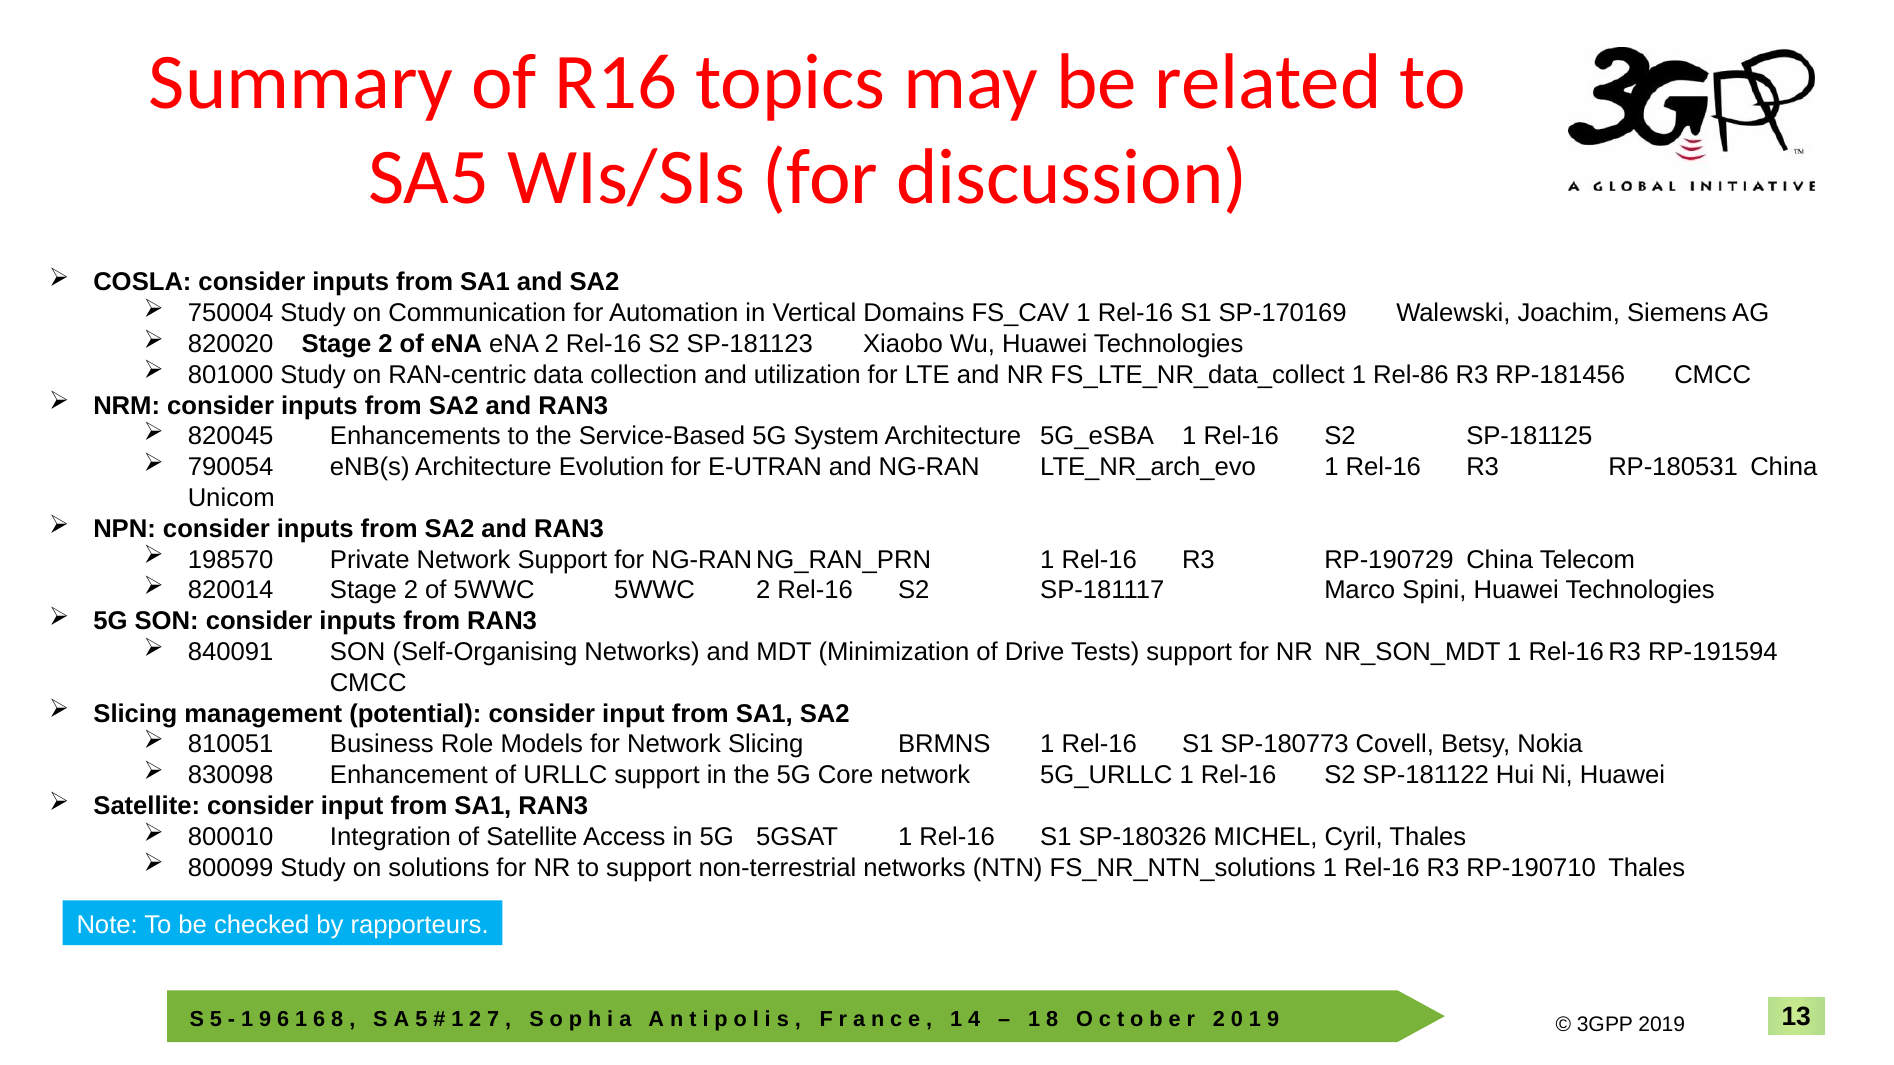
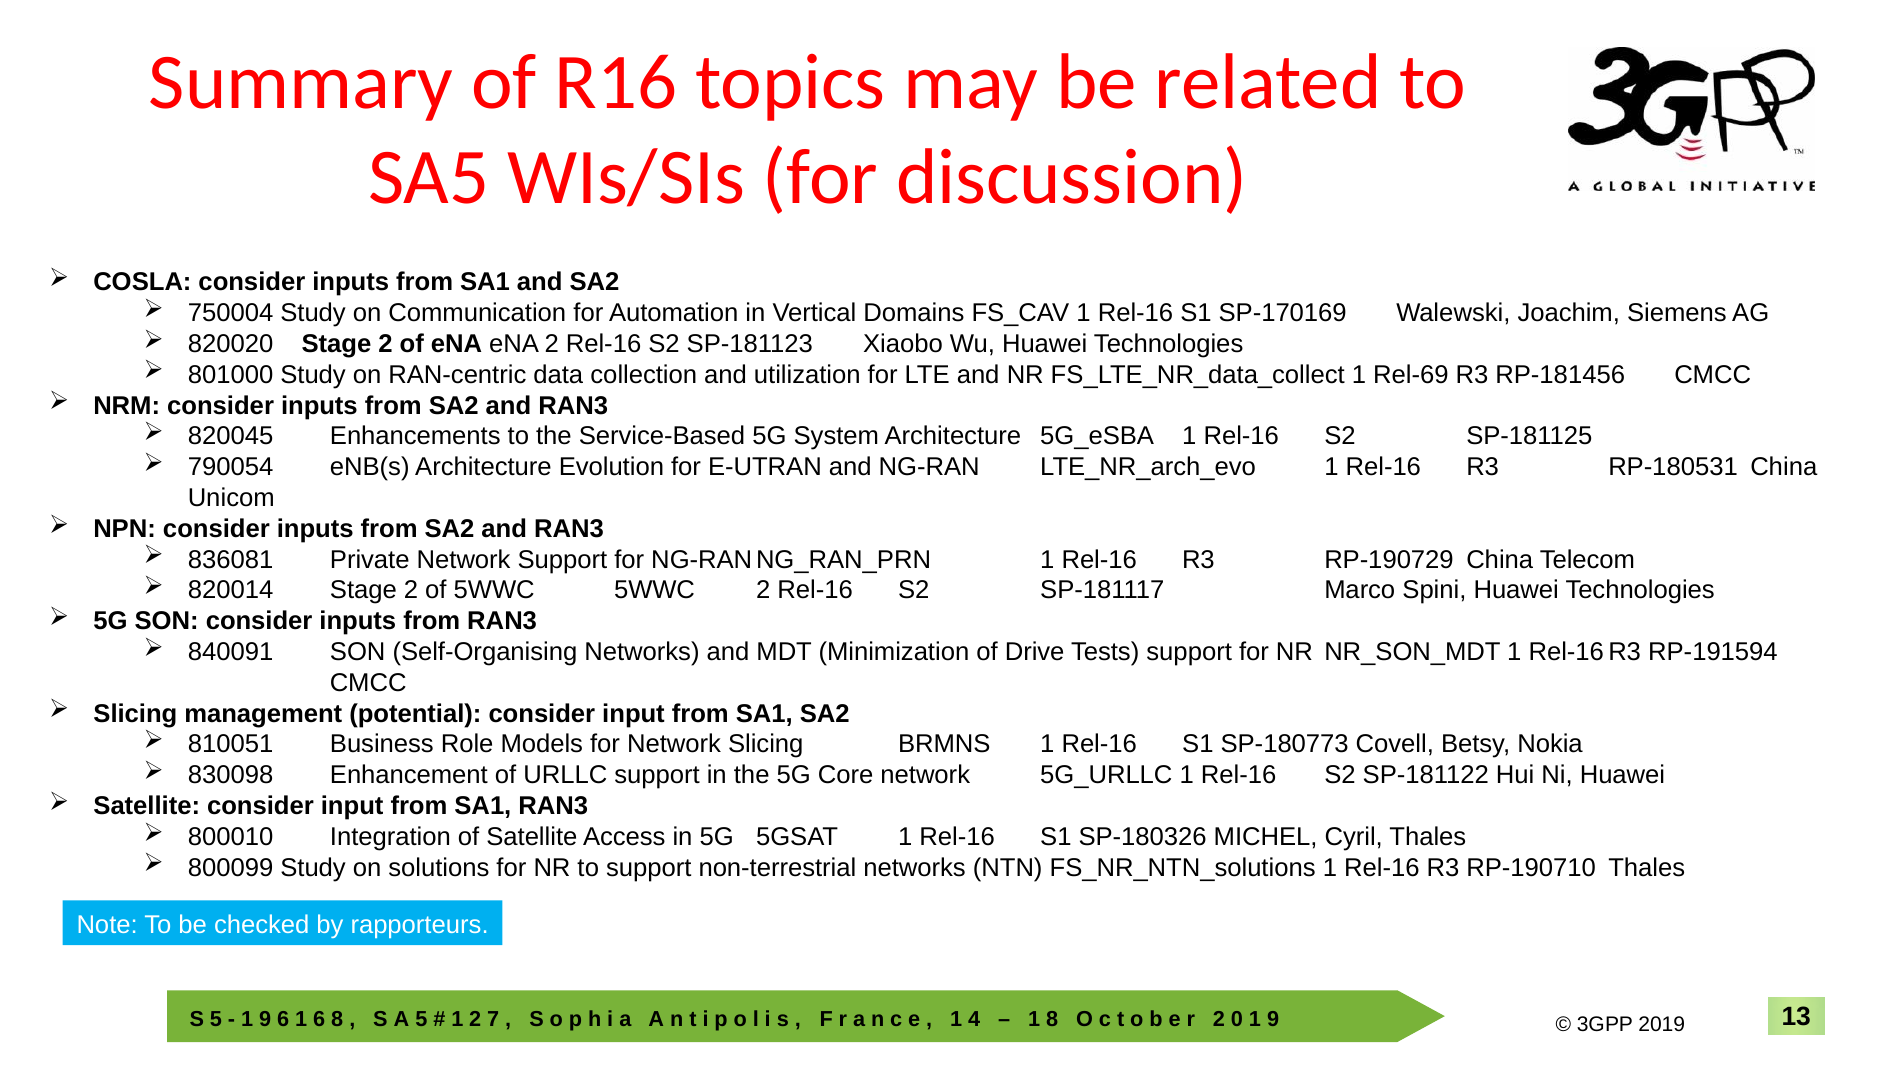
Rel-86: Rel-86 -> Rel-69
198570: 198570 -> 836081
